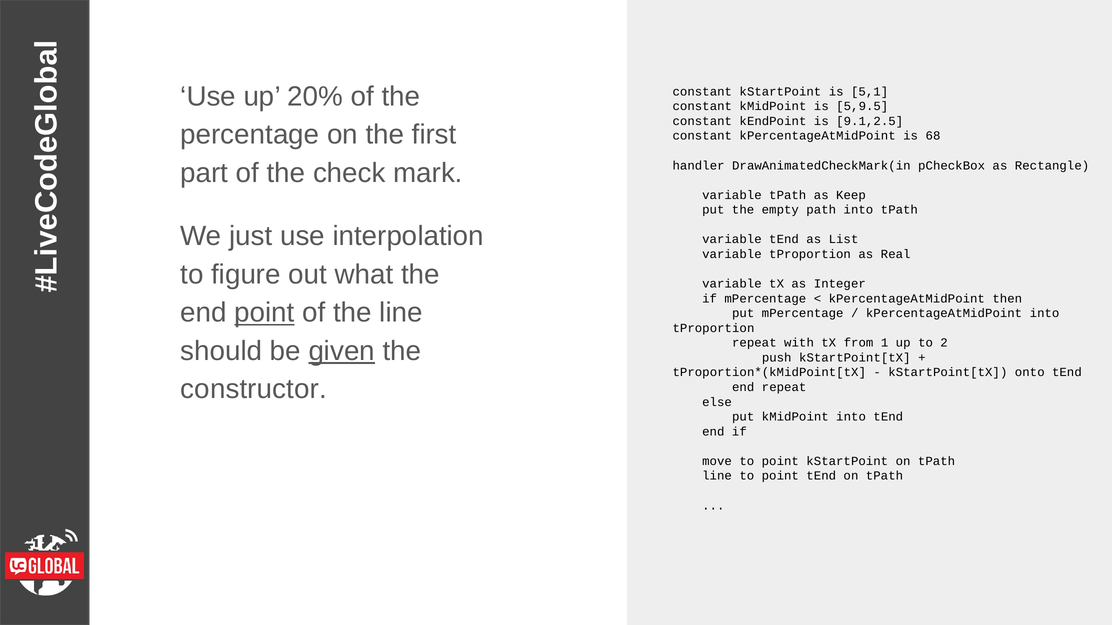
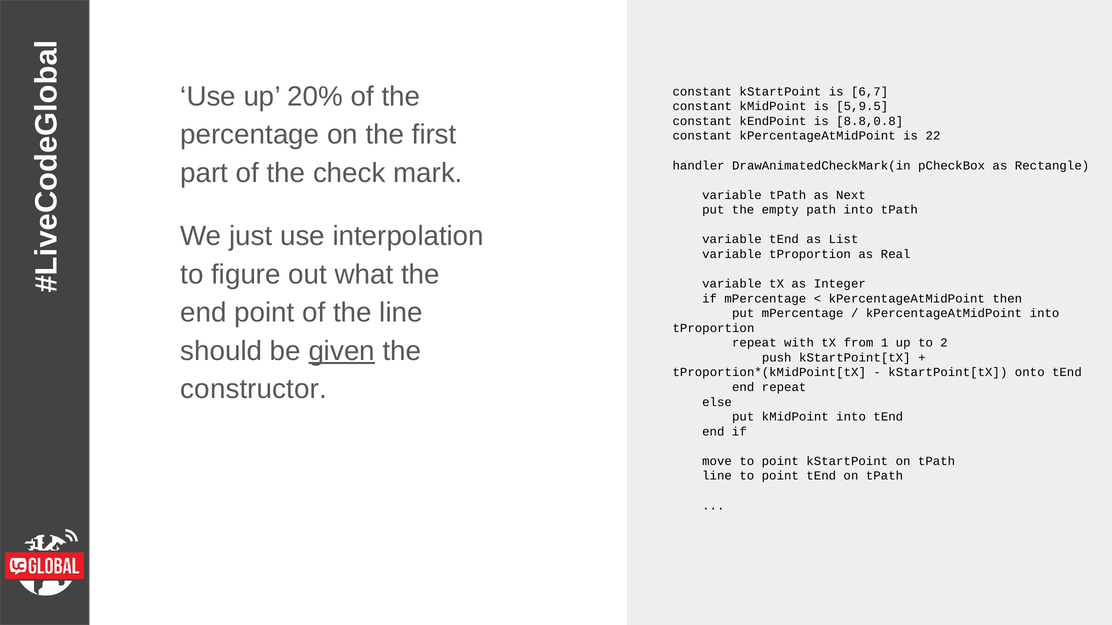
5,1: 5,1 -> 6,7
9.1,2.5: 9.1,2.5 -> 8.8,0.8
68: 68 -> 22
Keep: Keep -> Next
point at (264, 313) underline: present -> none
